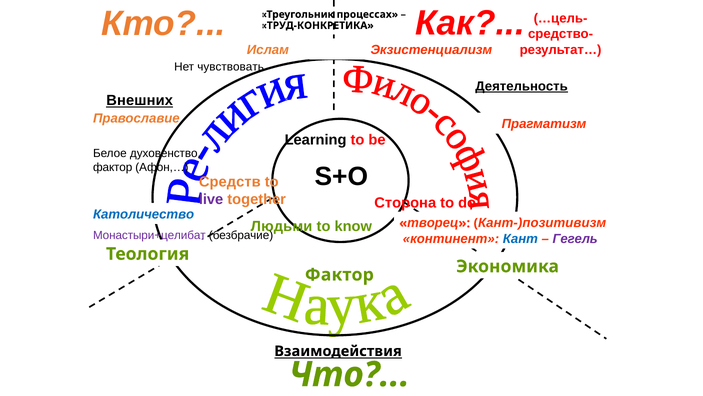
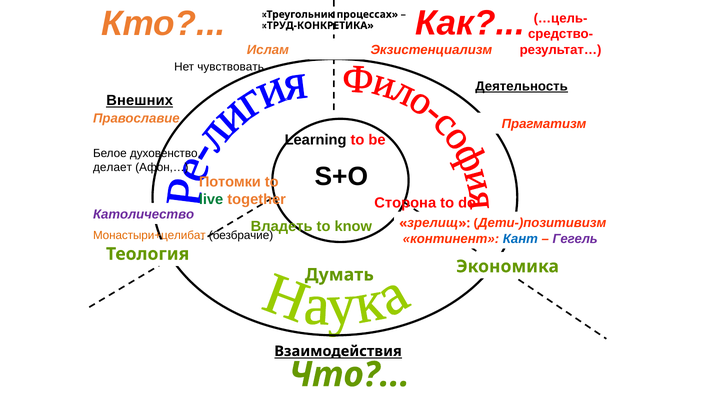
фактор at (113, 167): фактор -> делает
Средств: Средств -> Потомки
live colour: purple -> green
Католичество colour: blue -> purple
Людьми: Людьми -> Владеть
творец: творец -> зрелищ
Кант-)позитивизм: Кант-)позитивизм -> Дети-)позитивизм
Монастыри+целибат colour: purple -> orange
Фактор at (339, 274): Фактор -> Думать
